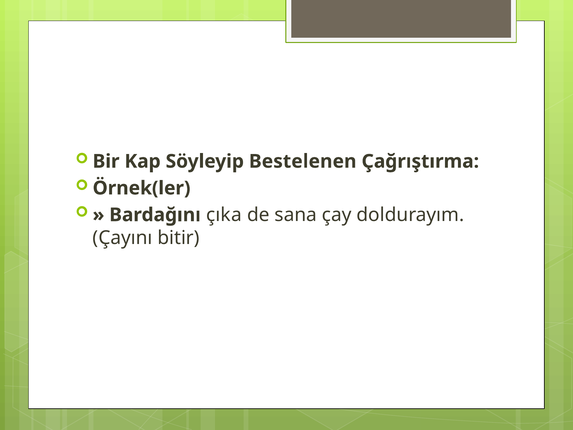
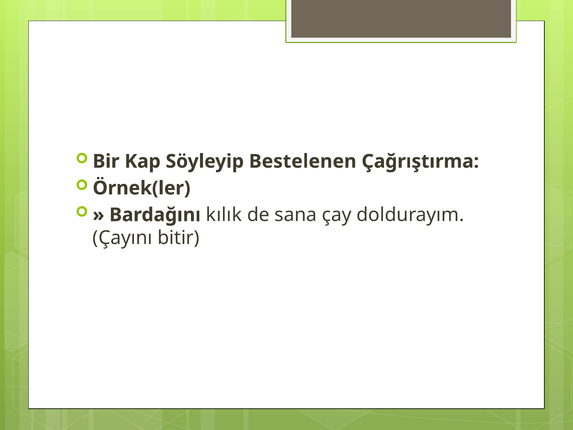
çıka: çıka -> kılık
